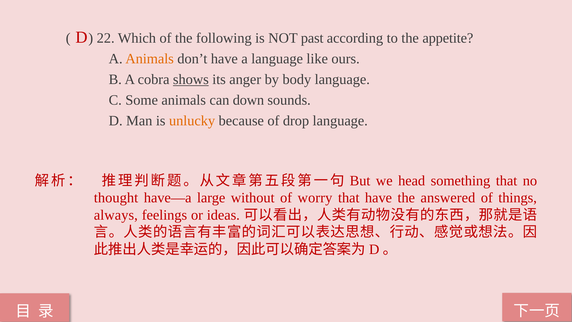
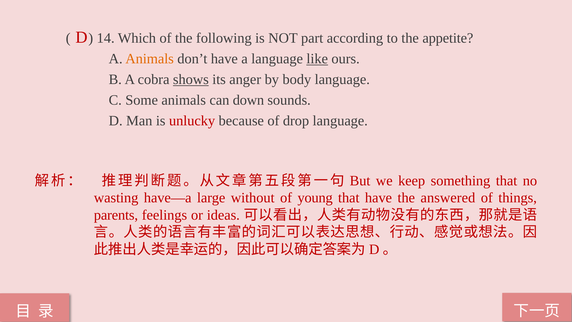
22: 22 -> 14
past: past -> part
like underline: none -> present
unlucky colour: orange -> red
head: head -> keep
thought: thought -> wasting
worry: worry -> young
always: always -> parents
